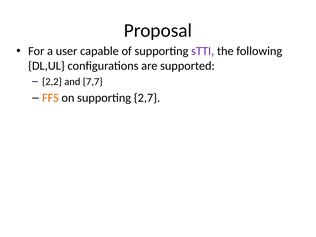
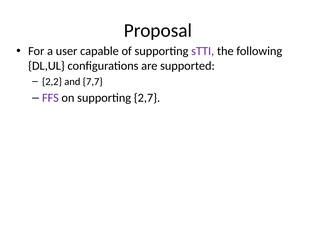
FFS colour: orange -> purple
